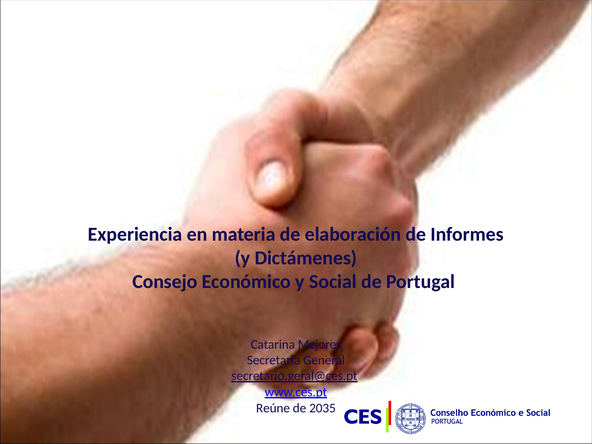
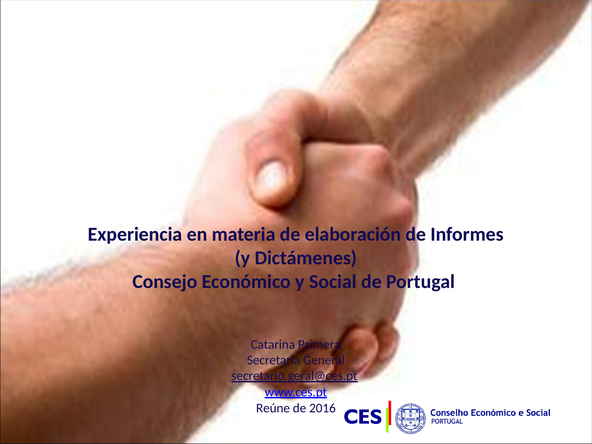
Mejores: Mejores -> Primera
2035: 2035 -> 2016
